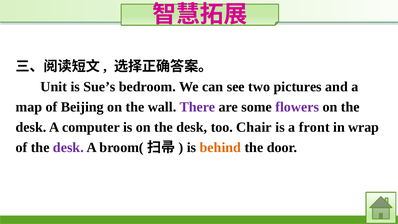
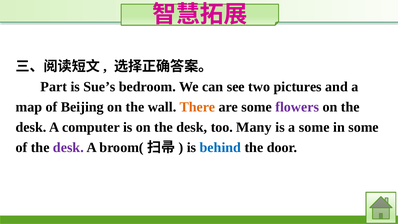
Unit: Unit -> Part
There colour: purple -> orange
Chair: Chair -> Many
a front: front -> some
in wrap: wrap -> some
behind colour: orange -> blue
